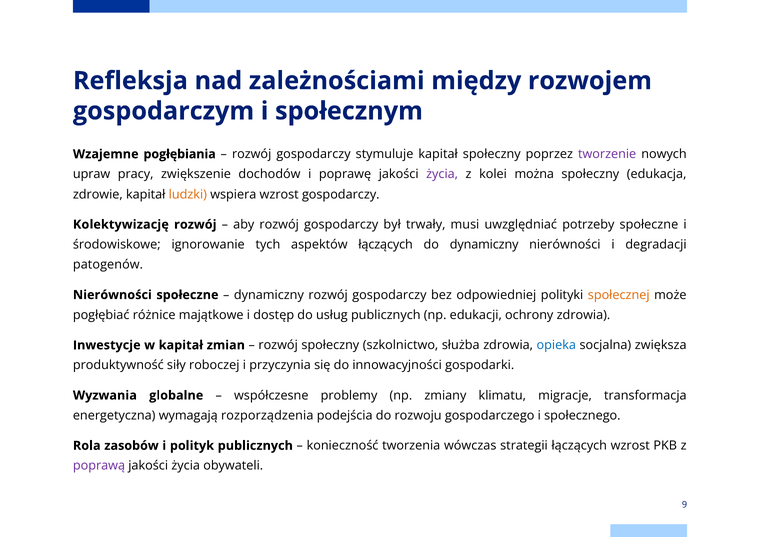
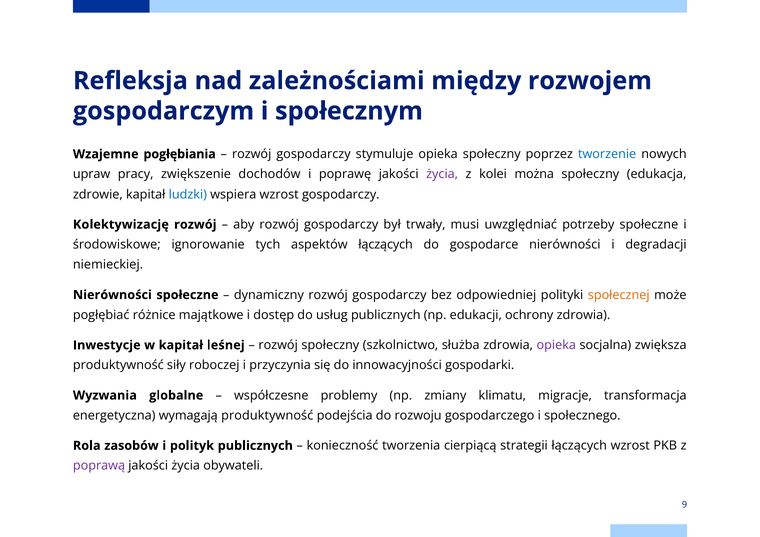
stymuluje kapitał: kapitał -> opieka
tworzenie colour: purple -> blue
ludzki colour: orange -> blue
do dynamiczny: dynamiczny -> gospodarce
patogenów: patogenów -> niemieckiej
zmian: zmian -> leśnej
opieka at (556, 345) colour: blue -> purple
wymagają rozporządzenia: rozporządzenia -> produktywność
wówczas: wówczas -> cierpiącą
